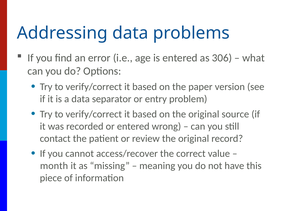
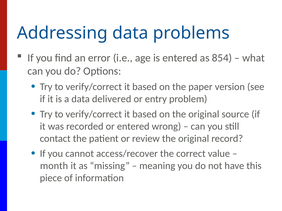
306: 306 -> 854
separator: separator -> delivered
